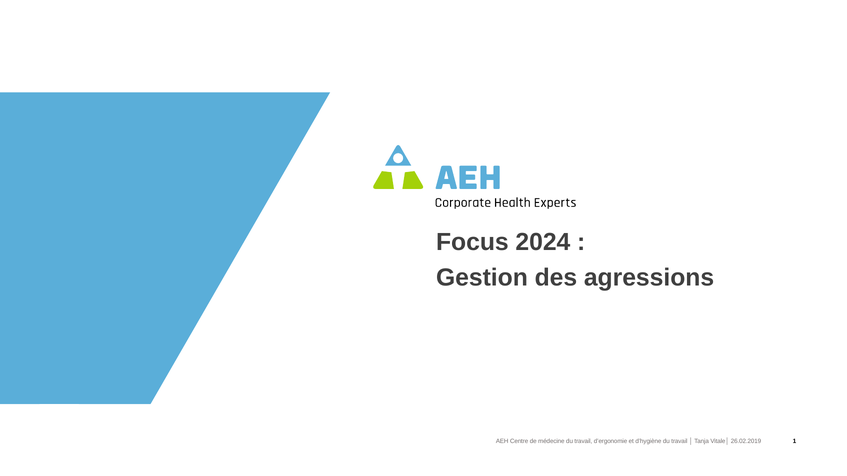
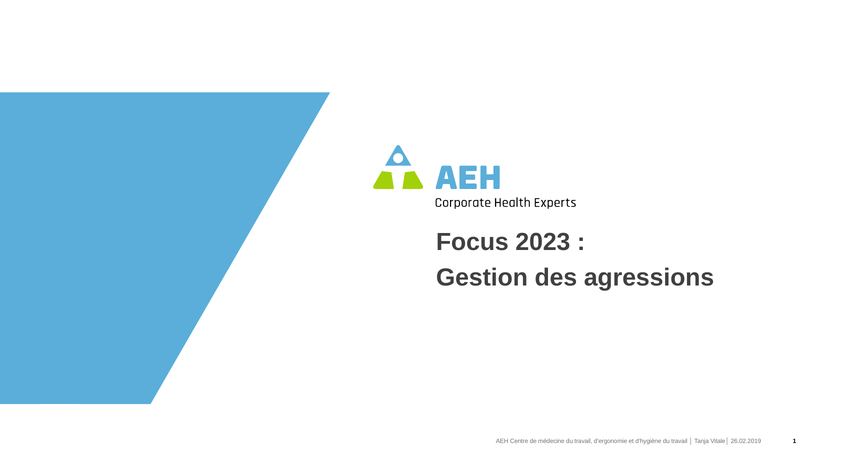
2024: 2024 -> 2023
